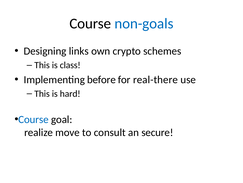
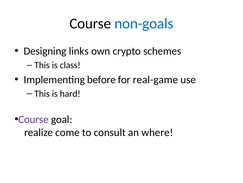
real-there: real-there -> real-game
Course at (34, 119) colour: blue -> purple
move: move -> come
secure: secure -> where
